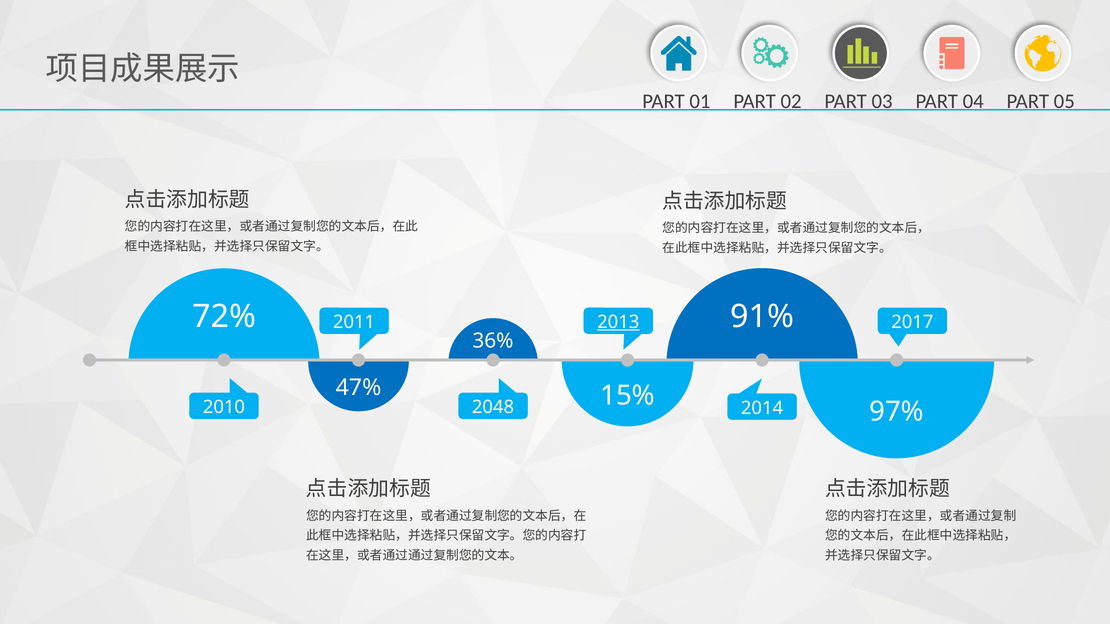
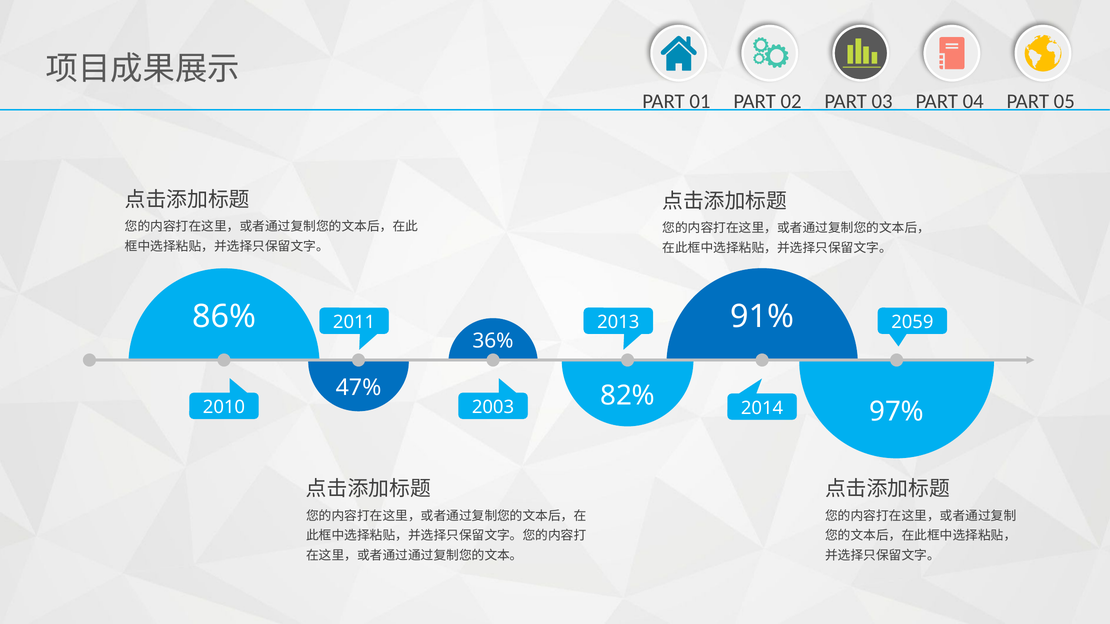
2017: 2017 -> 2059
72%: 72% -> 86%
2013 underline: present -> none
15%: 15% -> 82%
2048: 2048 -> 2003
